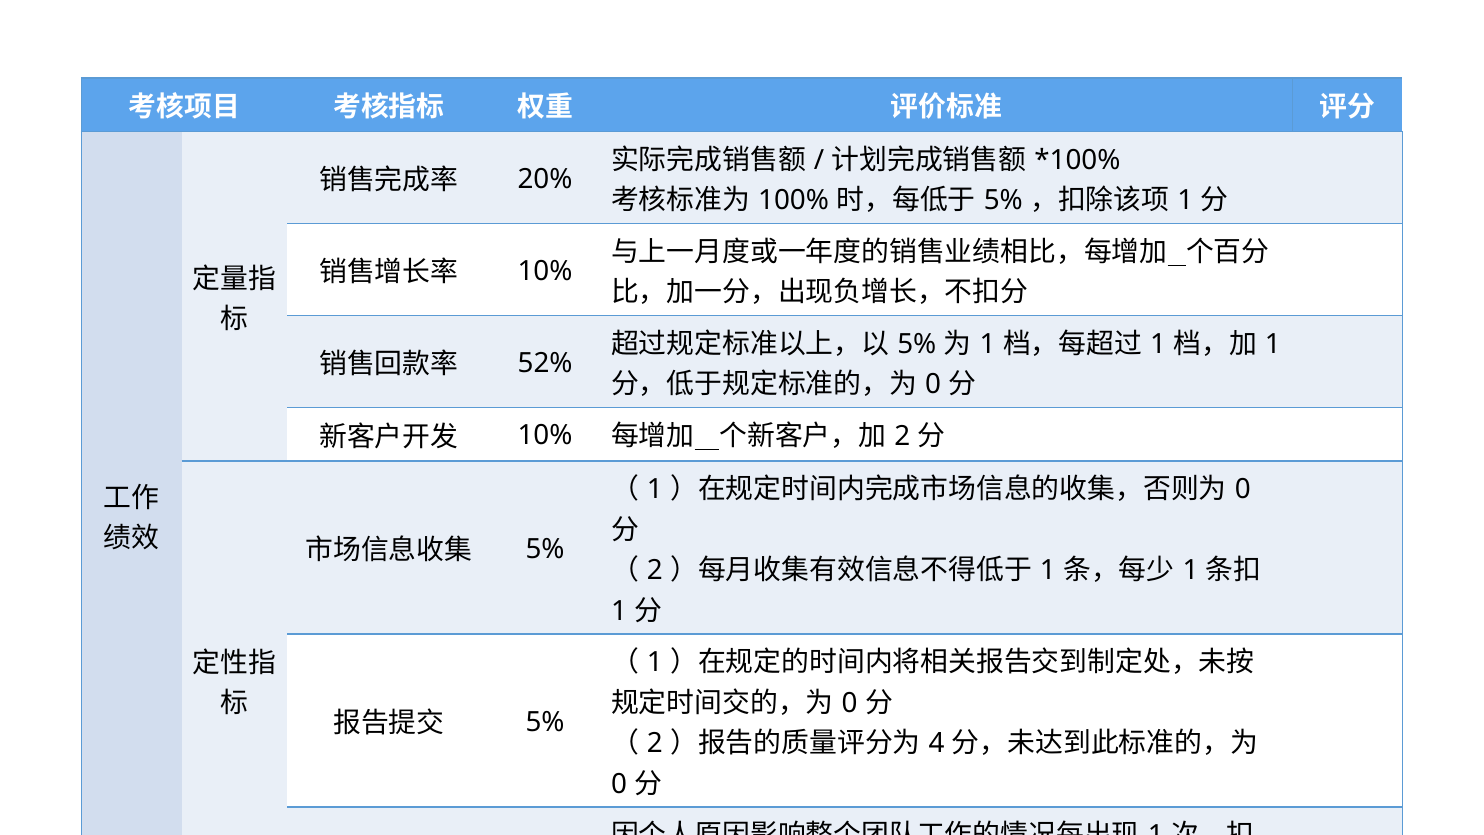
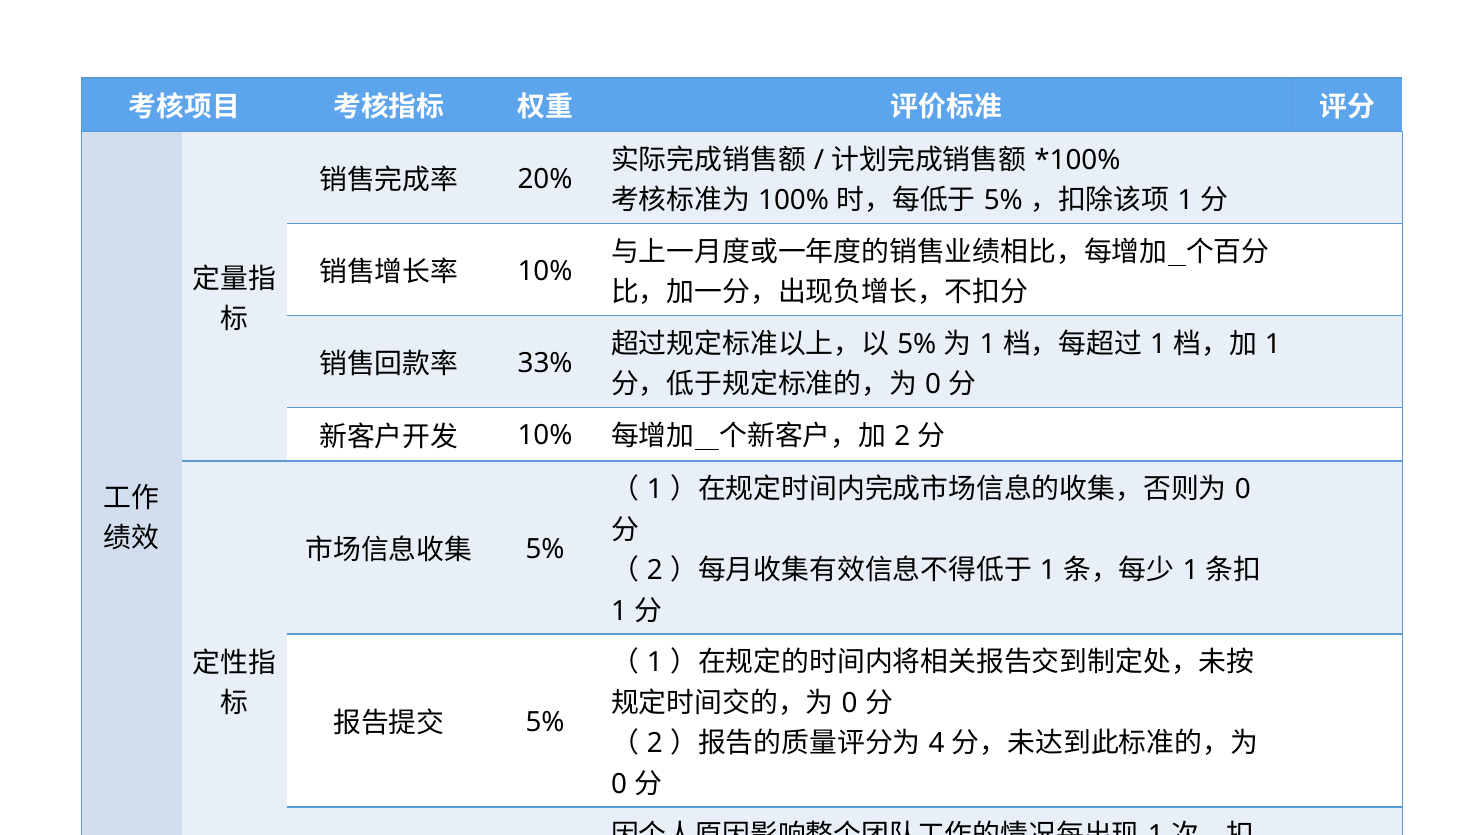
52%: 52% -> 33%
